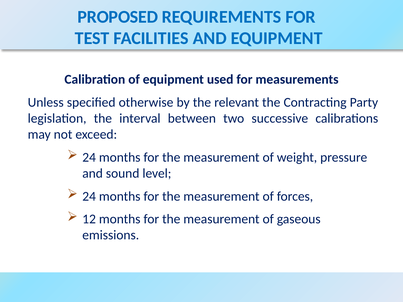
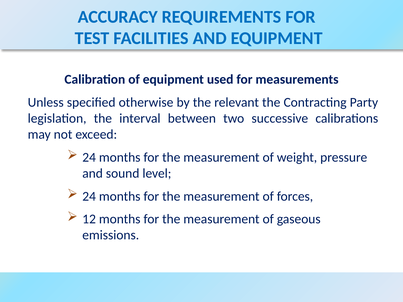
PROPOSED: PROPOSED -> ACCURACY
